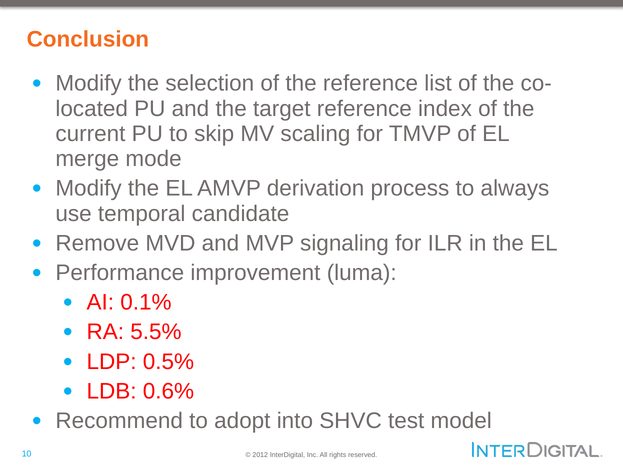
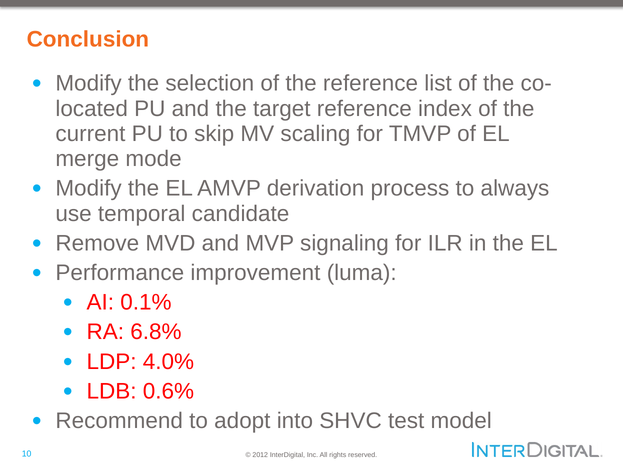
5.5%: 5.5% -> 6.8%
0.5%: 0.5% -> 4.0%
